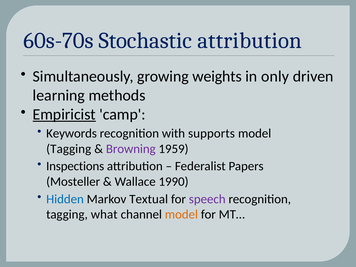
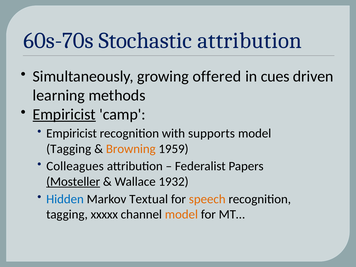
weights: weights -> offered
only: only -> cues
Keywords at (72, 133): Keywords -> Empiricist
Browning colour: purple -> orange
Inspections: Inspections -> Colleagues
Mosteller underline: none -> present
1990: 1990 -> 1932
speech colour: purple -> orange
what: what -> xxxxx
